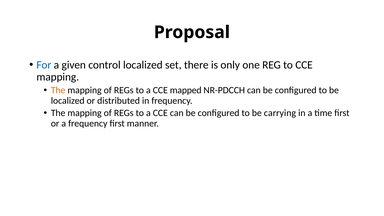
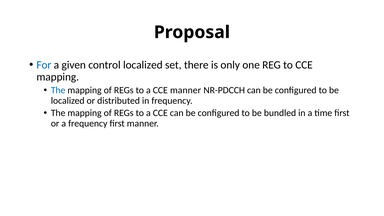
The at (58, 90) colour: orange -> blue
CCE mapped: mapped -> manner
carrying: carrying -> bundled
